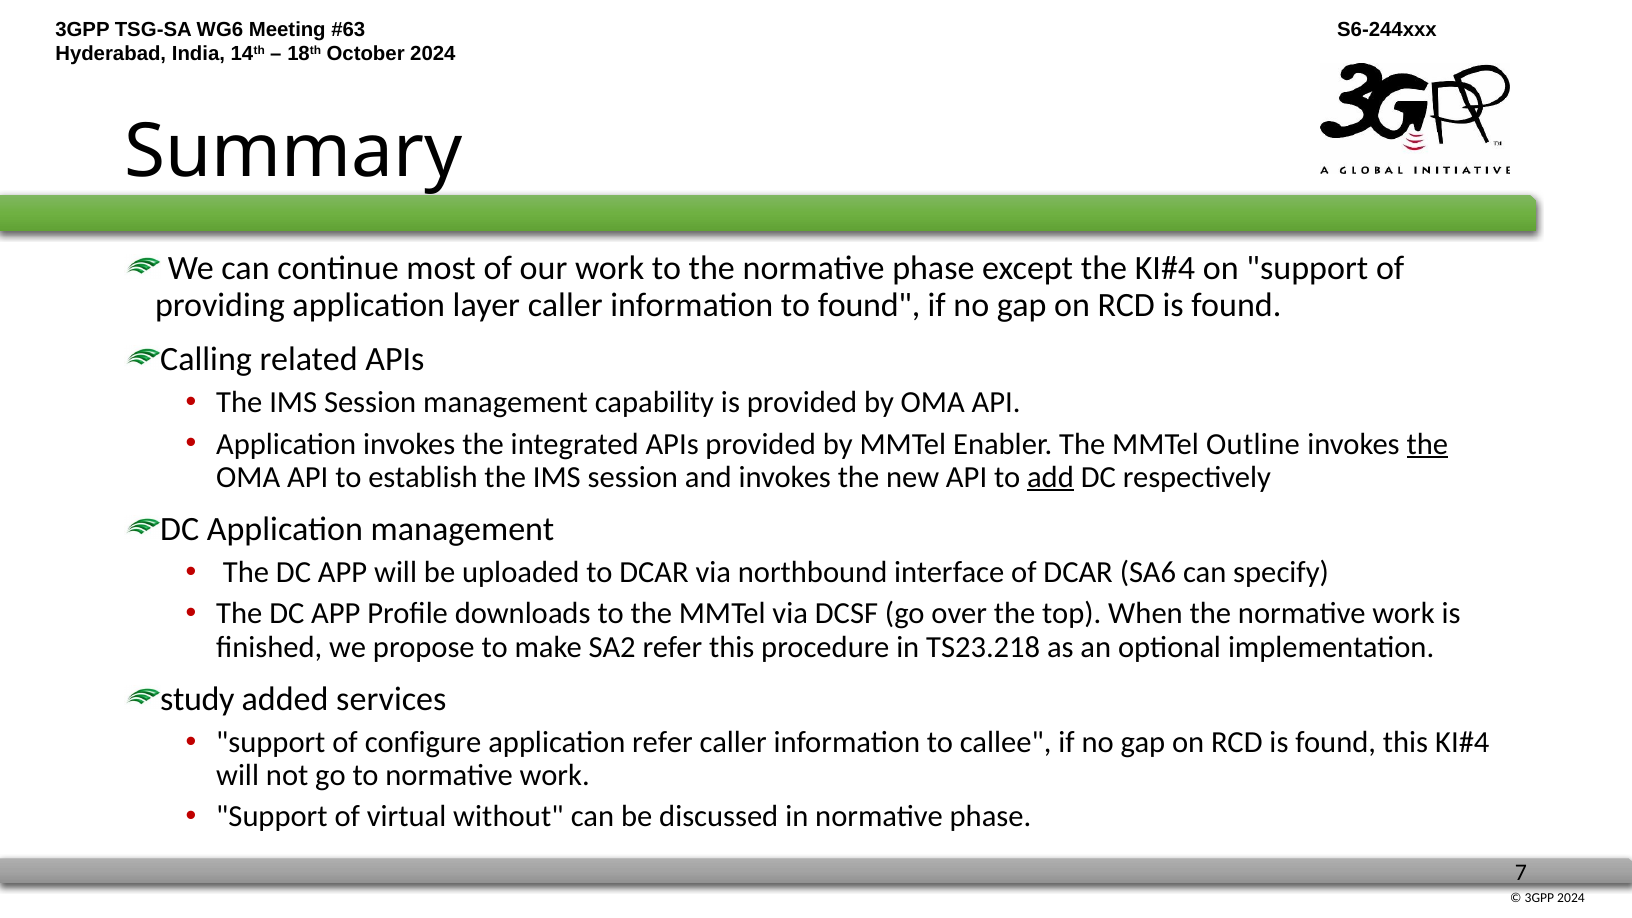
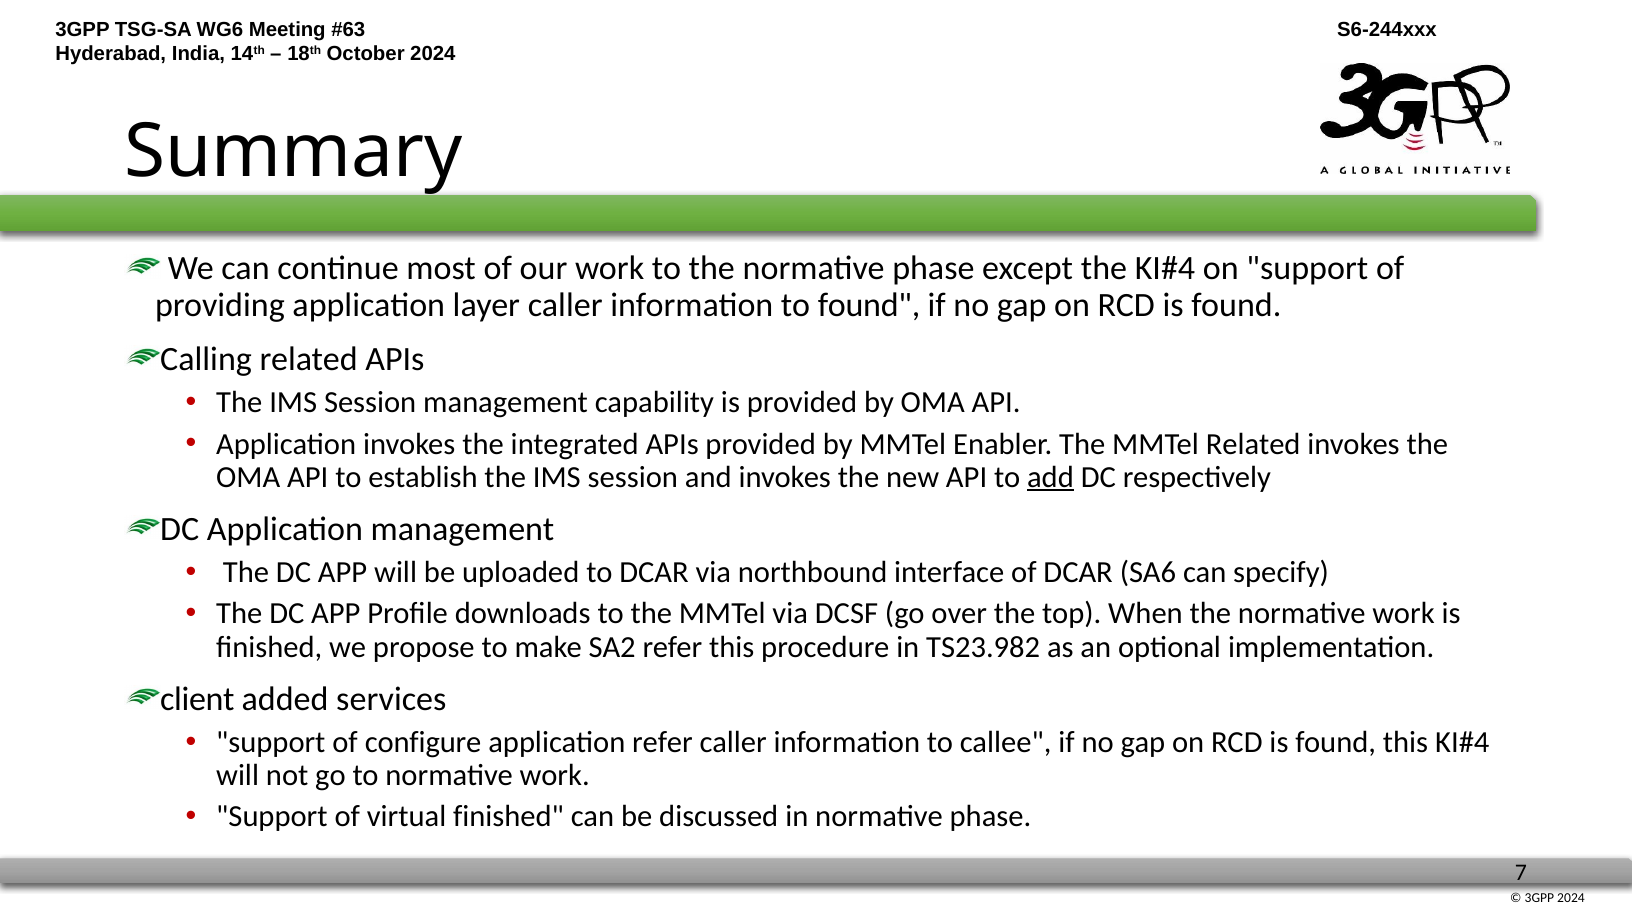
MMTel Outline: Outline -> Related
the at (1427, 444) underline: present -> none
TS23.218: TS23.218 -> TS23.982
study: study -> client
virtual without: without -> finished
